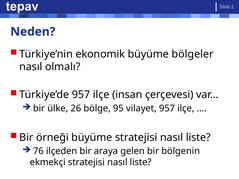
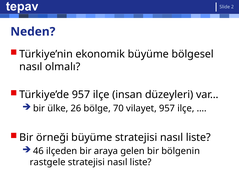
bölgeler: bölgeler -> bölgesel
çerçevesi: çerçevesi -> düzeyleri
95: 95 -> 70
76: 76 -> 46
ekmekçi: ekmekçi -> rastgele
